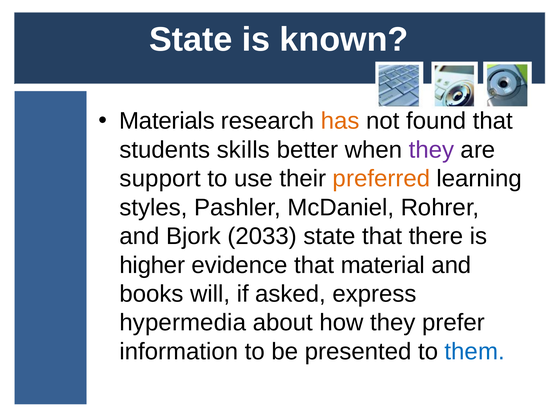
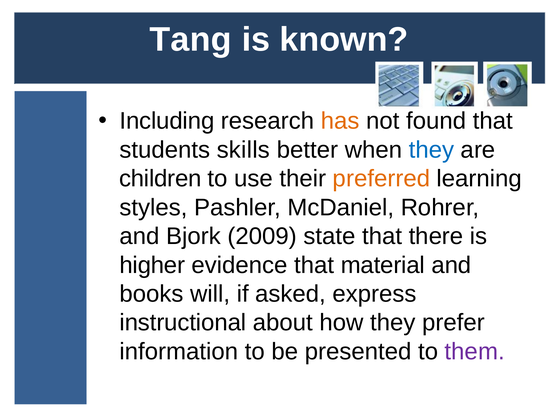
State at (191, 40): State -> Tang
Materials: Materials -> Including
they at (431, 150) colour: purple -> blue
support: support -> children
2033: 2033 -> 2009
hypermedia: hypermedia -> instructional
them colour: blue -> purple
